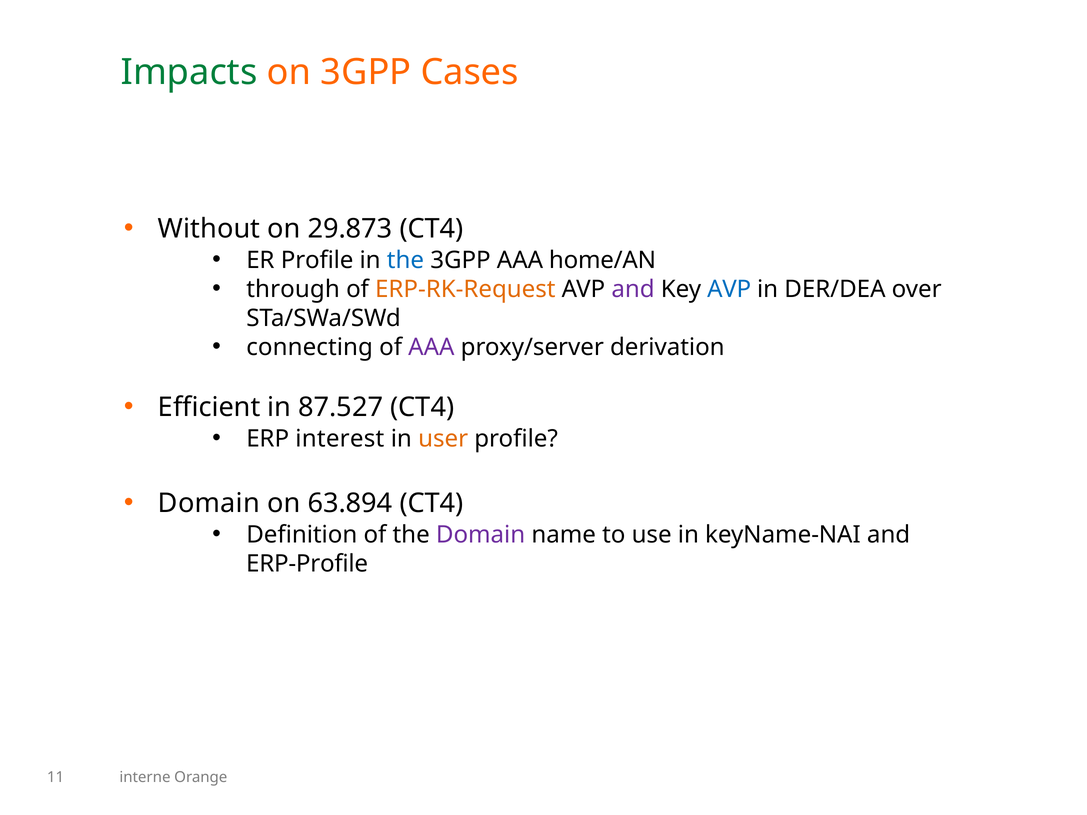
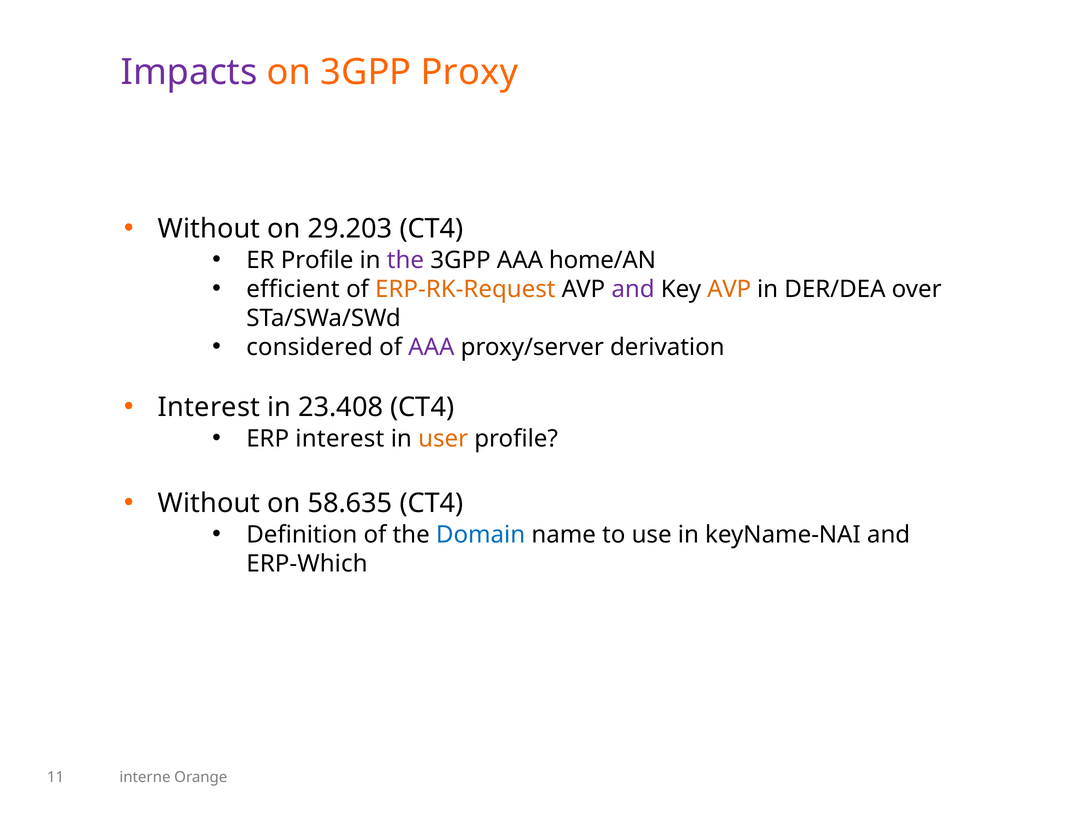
Impacts colour: green -> purple
Cases: Cases -> Proxy
29.873: 29.873 -> 29.203
the at (405, 260) colour: blue -> purple
through: through -> efficient
AVP at (729, 289) colour: blue -> orange
connecting: connecting -> considered
Efficient at (209, 407): Efficient -> Interest
87.527: 87.527 -> 23.408
Domain at (209, 503): Domain -> Without
63.894: 63.894 -> 58.635
Domain at (481, 535) colour: purple -> blue
ERP-Profile: ERP-Profile -> ERP-Which
